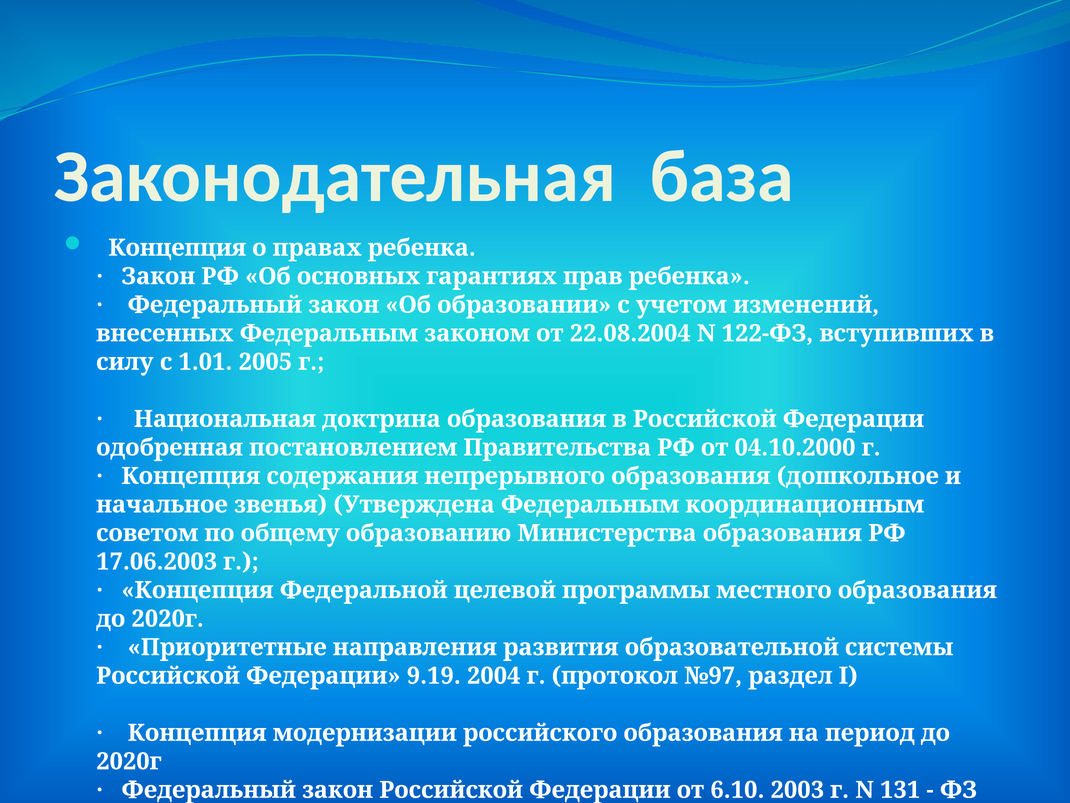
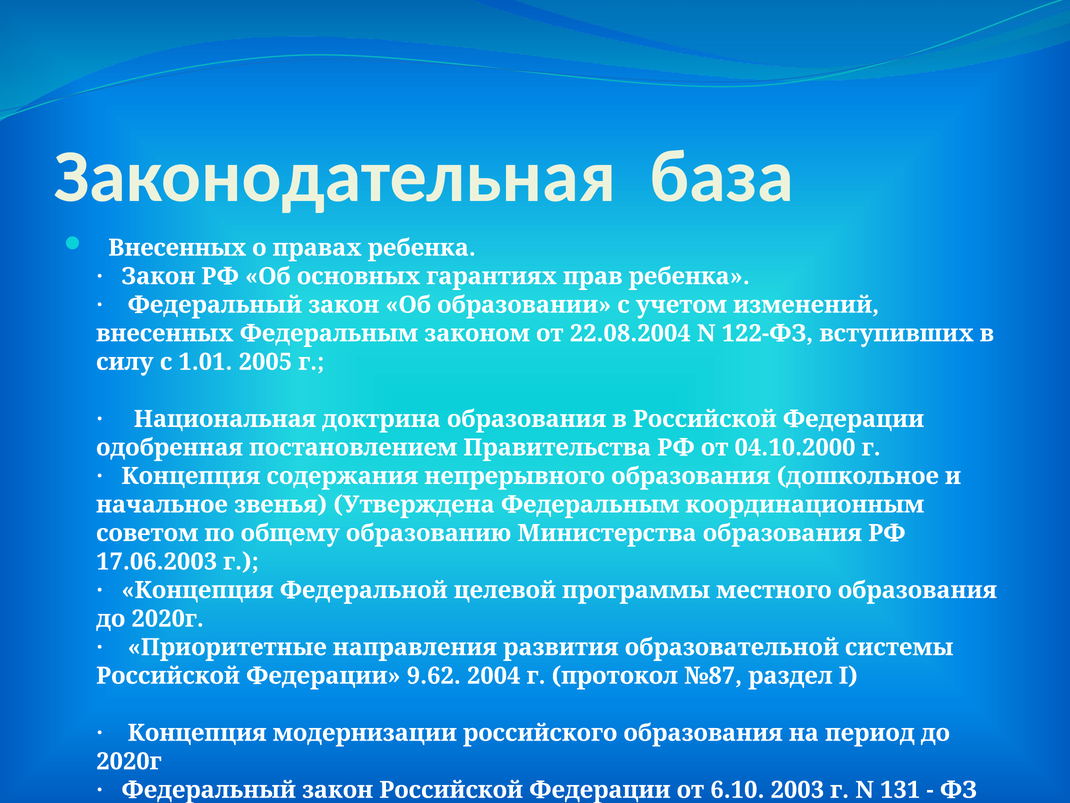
Концепция at (177, 248): Концепция -> Внесенных
9.19: 9.19 -> 9.62
№97: №97 -> №87
